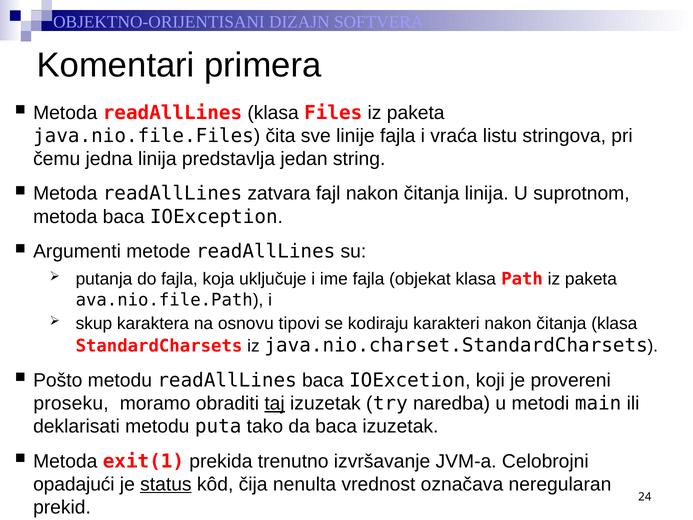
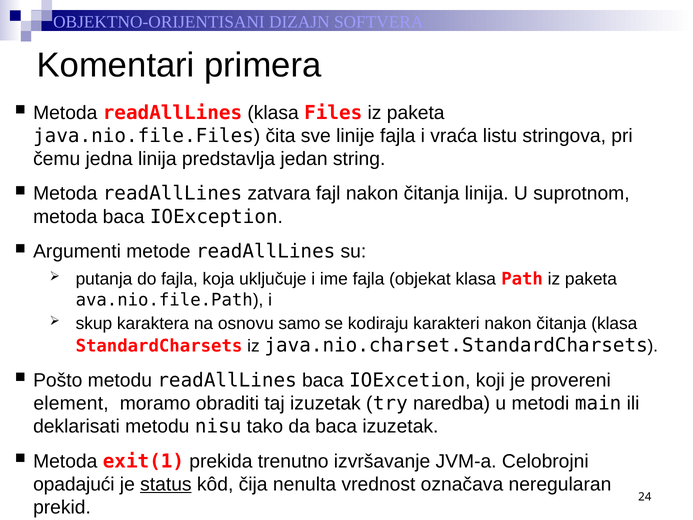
tipovi: tipovi -> samo
proseku: proseku -> element
taj underline: present -> none
puta: puta -> nisu
